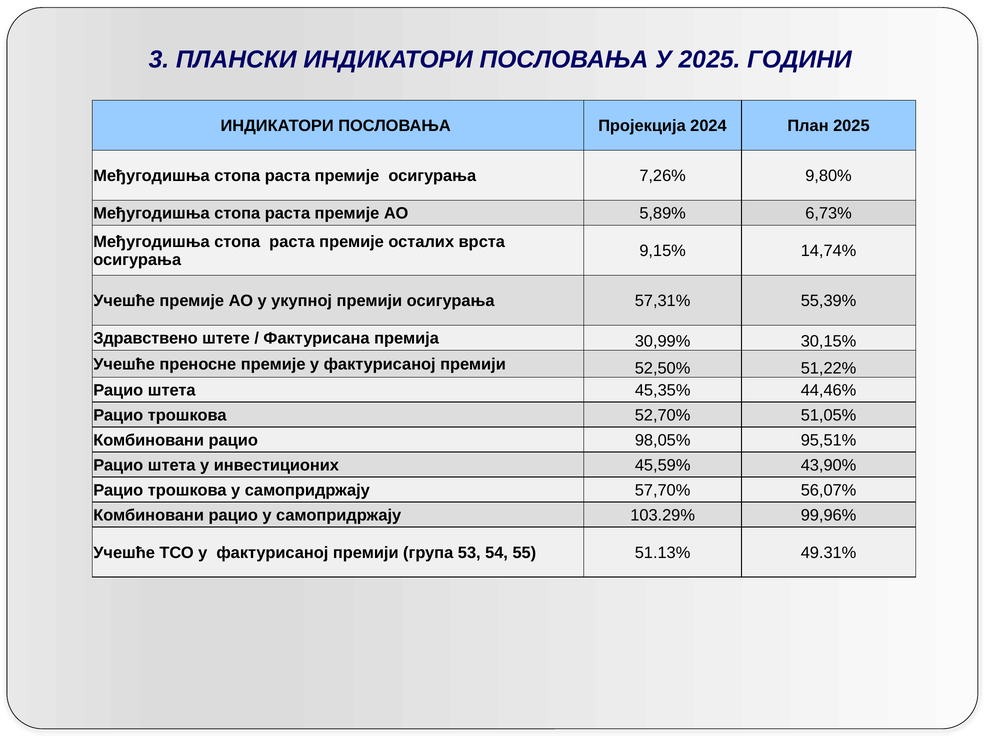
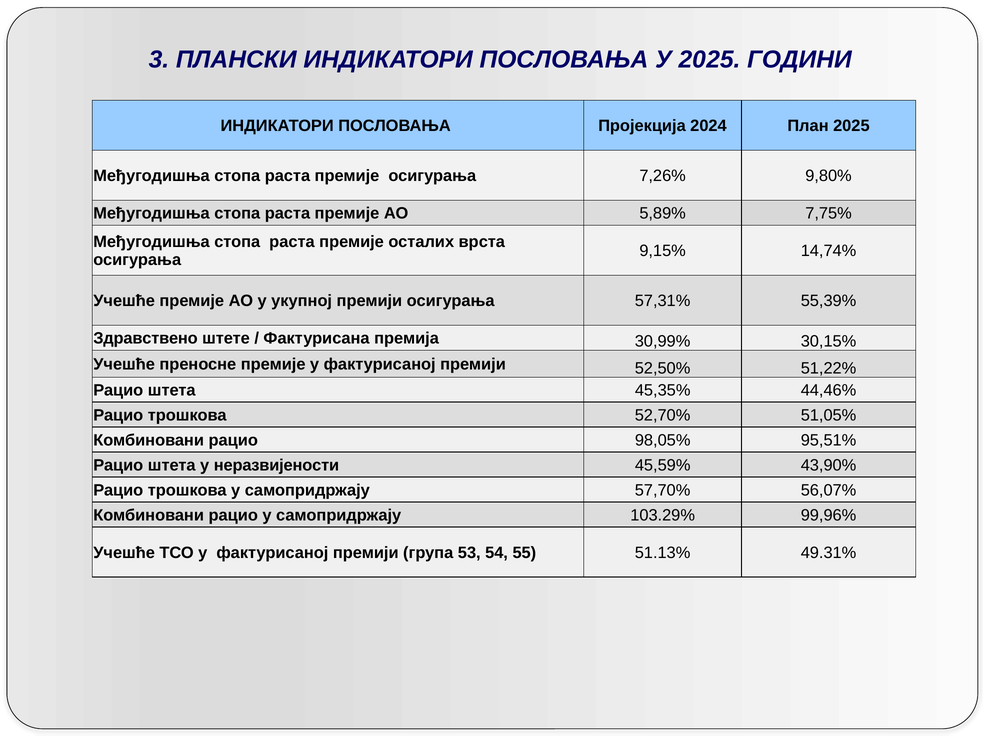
6,73%: 6,73% -> 7,75%
инвестиционих: инвестиционих -> неразвијености
